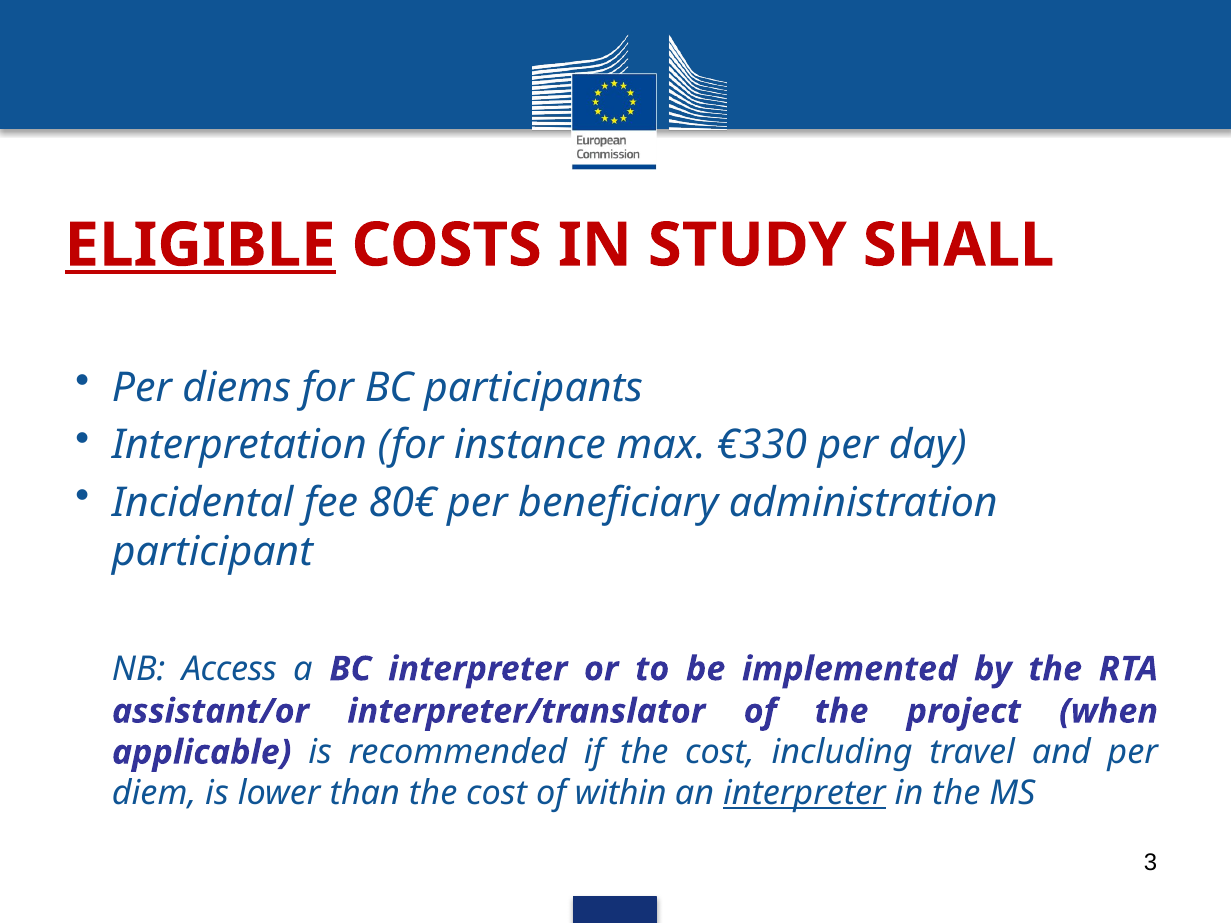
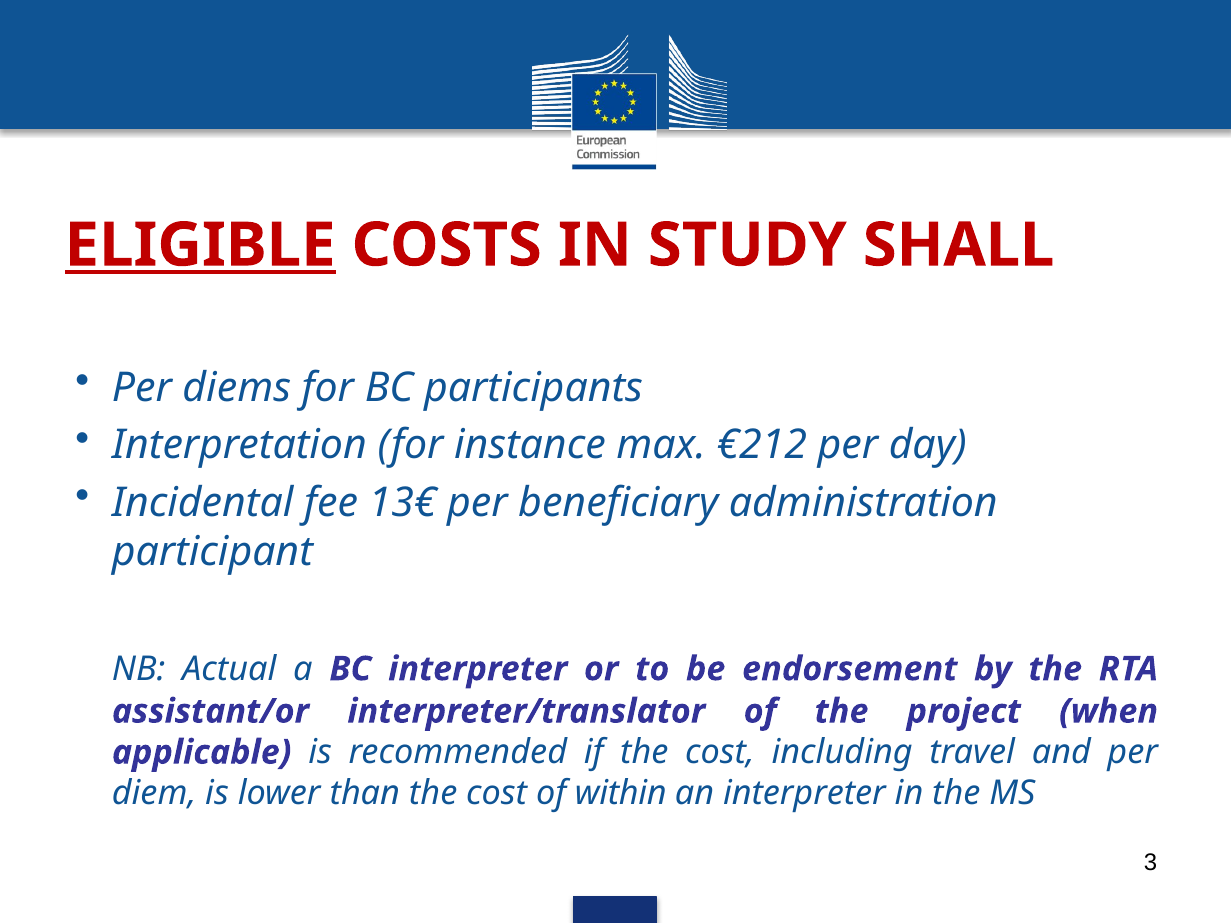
€330: €330 -> €212
80€: 80€ -> 13€
Access: Access -> Actual
implemented: implemented -> endorsement
interpreter at (804, 794) underline: present -> none
